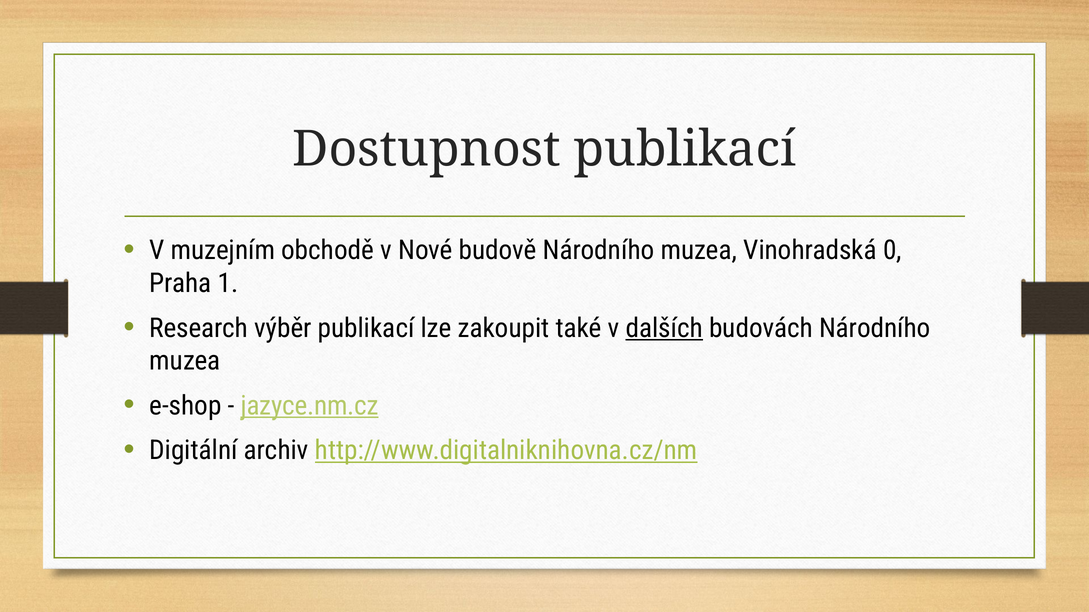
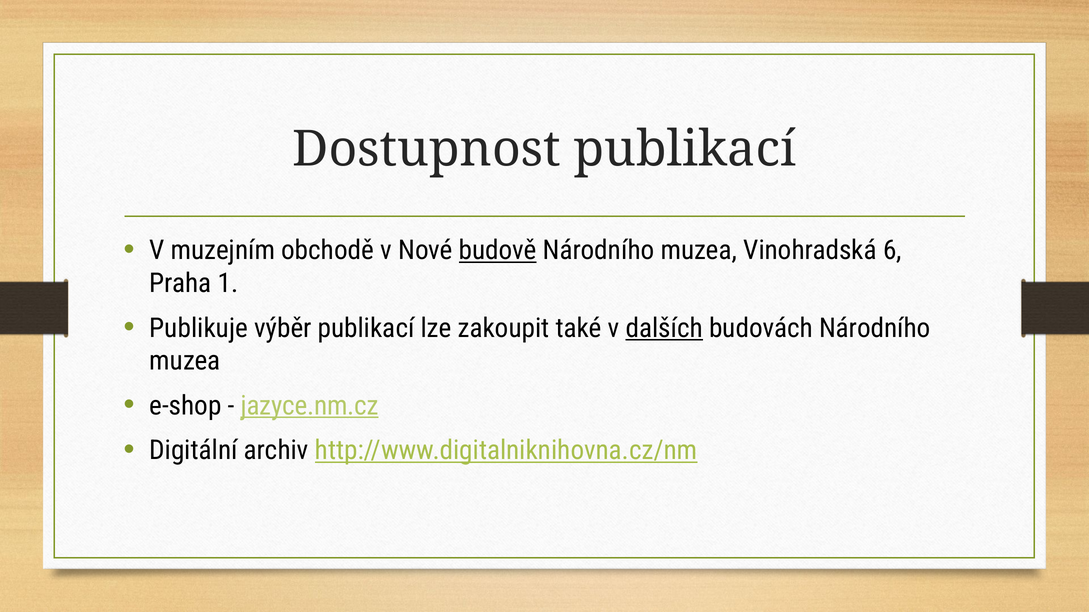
budově underline: none -> present
0: 0 -> 6
Research: Research -> Publikuje
